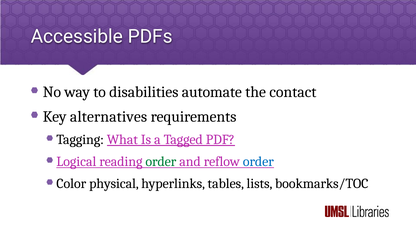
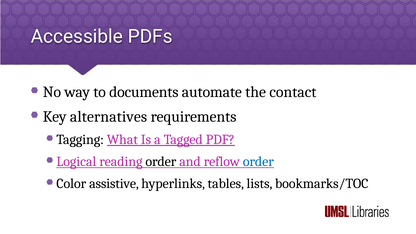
disabilities: disabilities -> documents
order at (161, 162) colour: green -> black
physical: physical -> assistive
